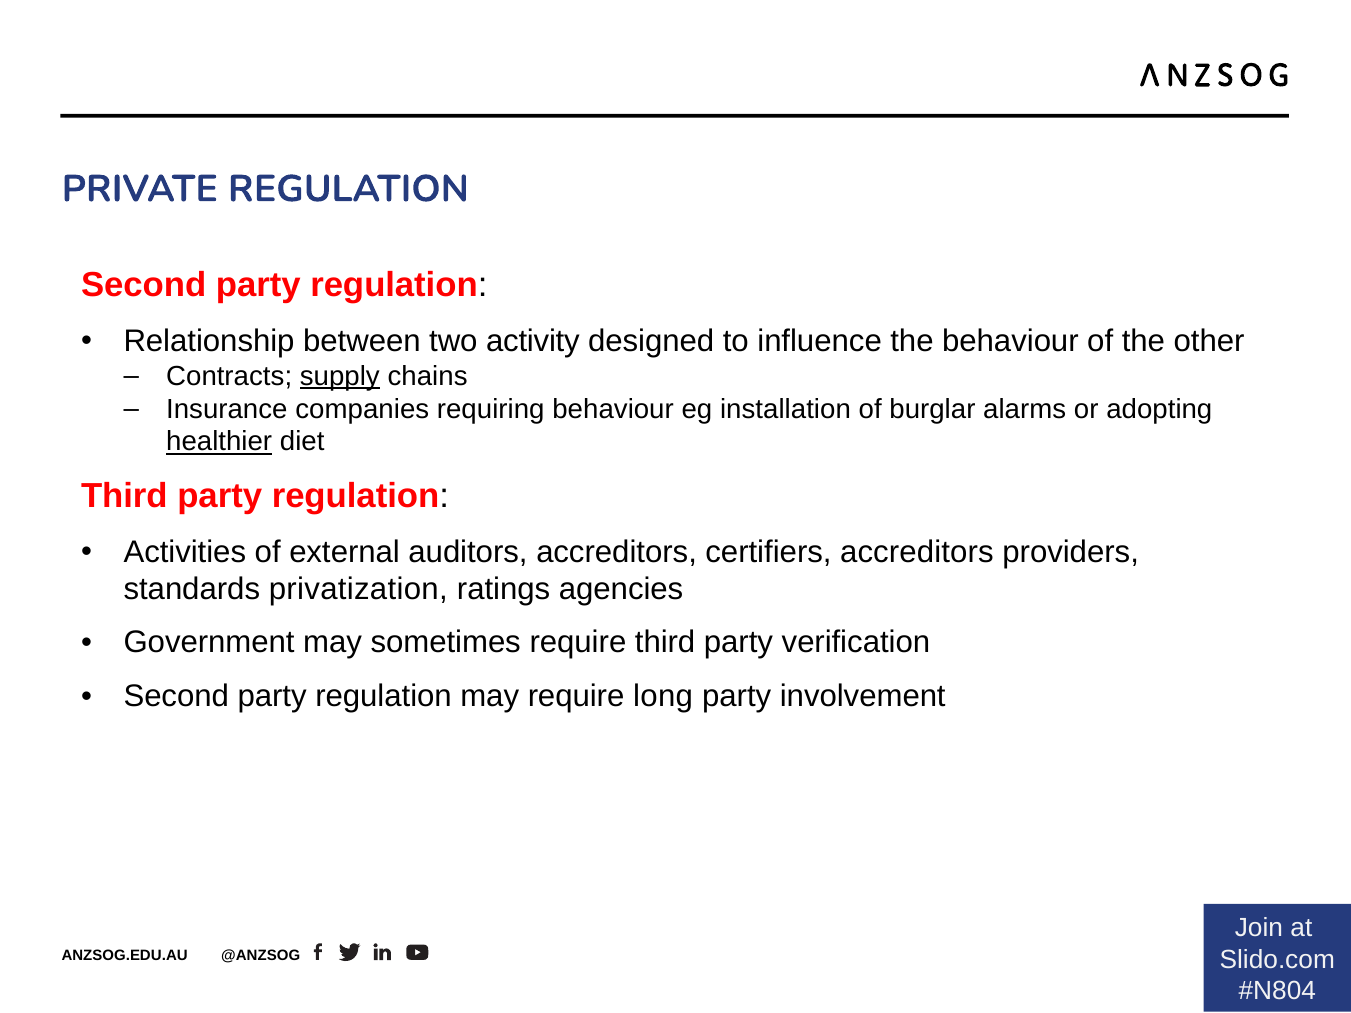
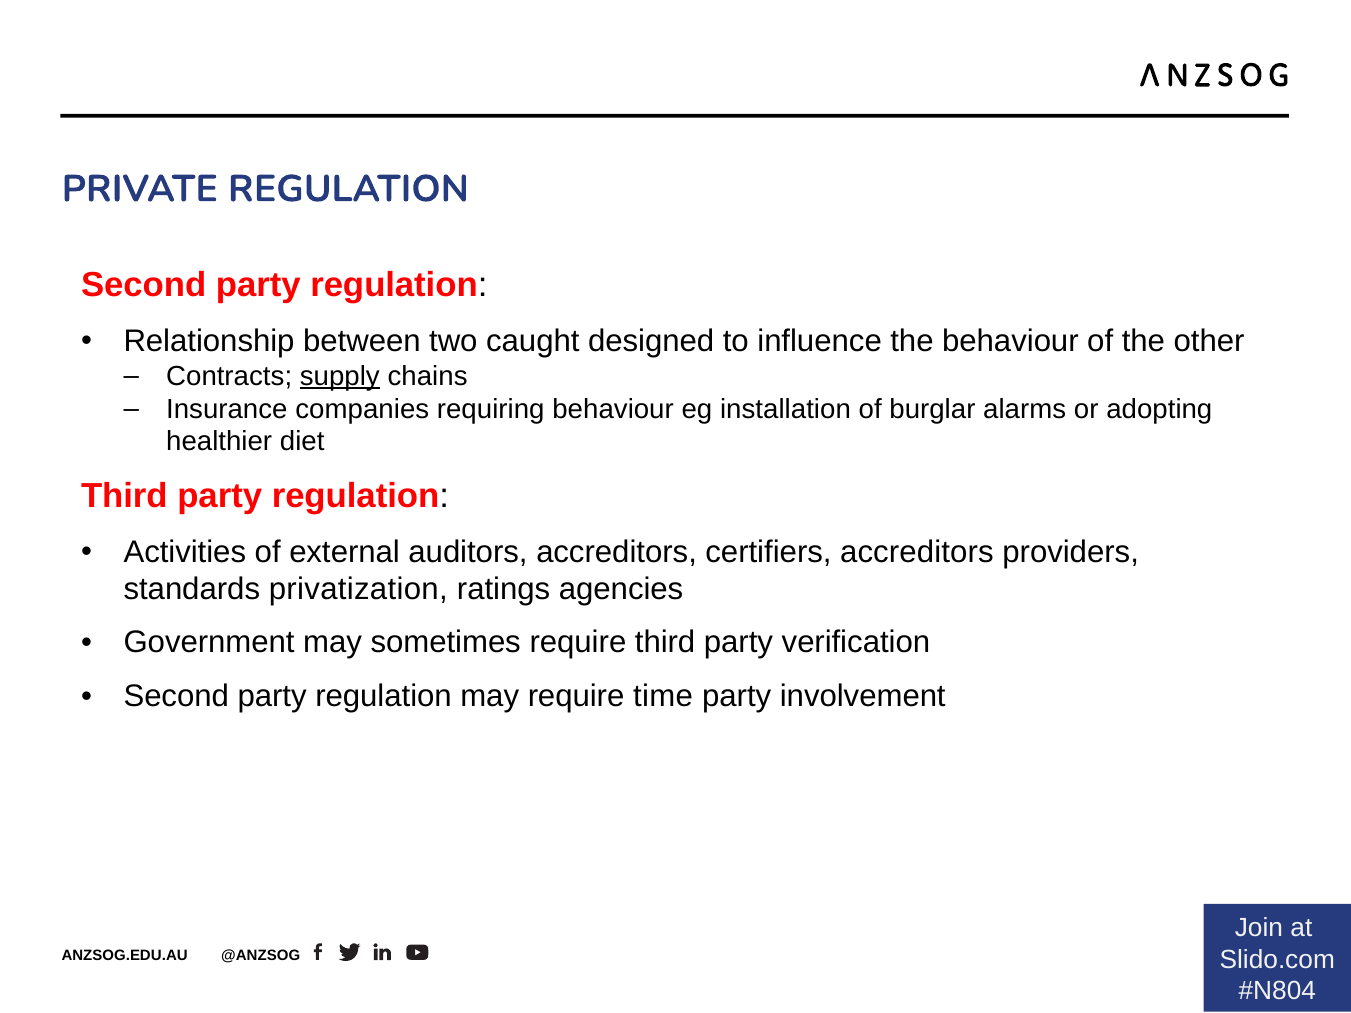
activity: activity -> caught
healthier underline: present -> none
long: long -> time
